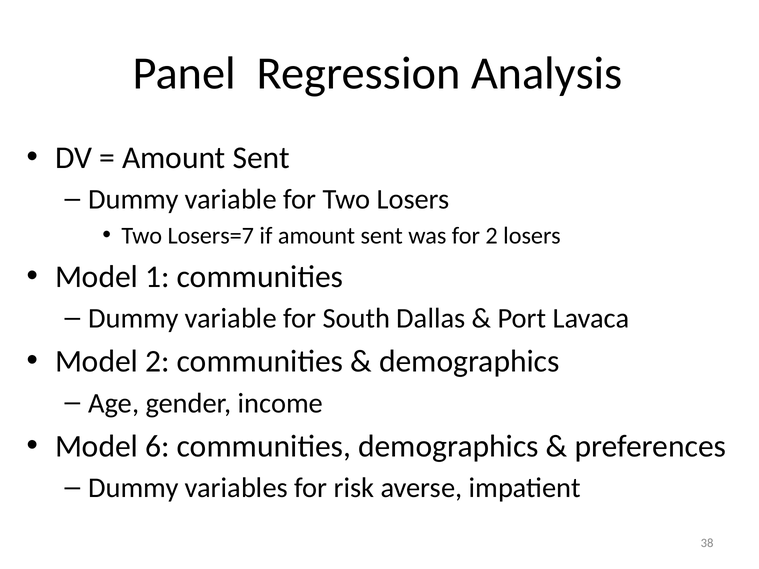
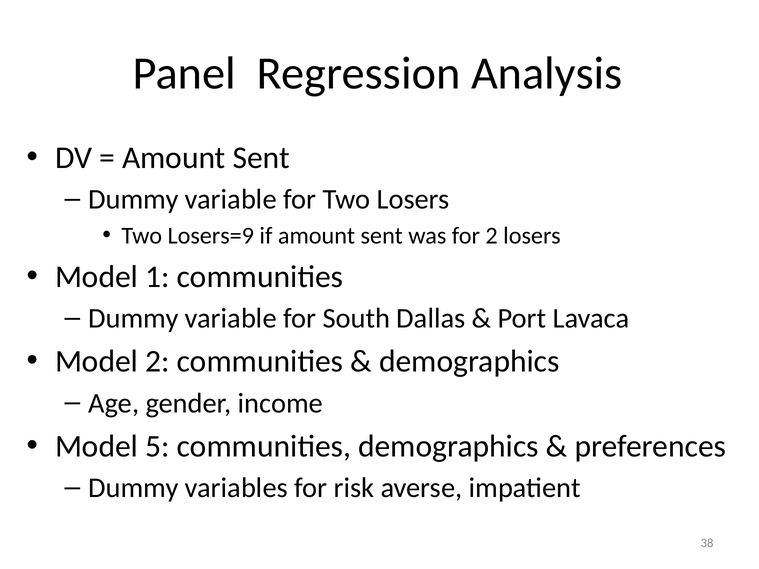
Losers=7: Losers=7 -> Losers=9
6: 6 -> 5
